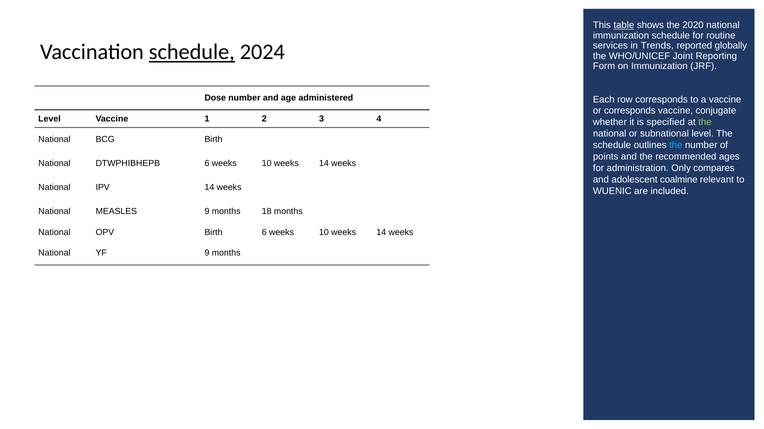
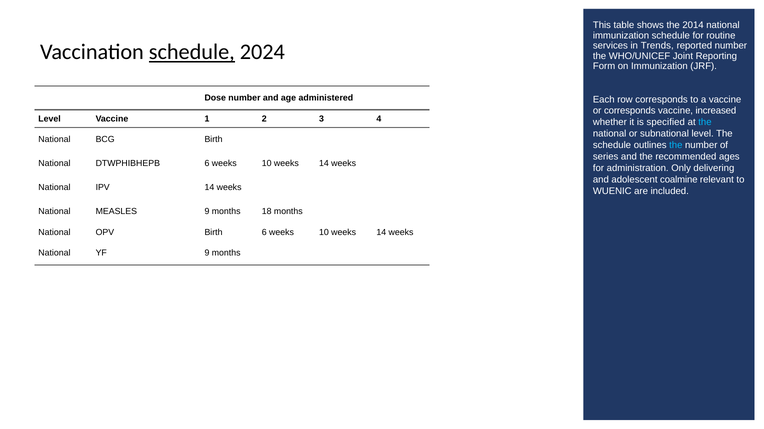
table underline: present -> none
2020: 2020 -> 2014
reported globally: globally -> number
conjugate: conjugate -> increased
the at (705, 122) colour: light green -> light blue
points: points -> series
compares: compares -> delivering
